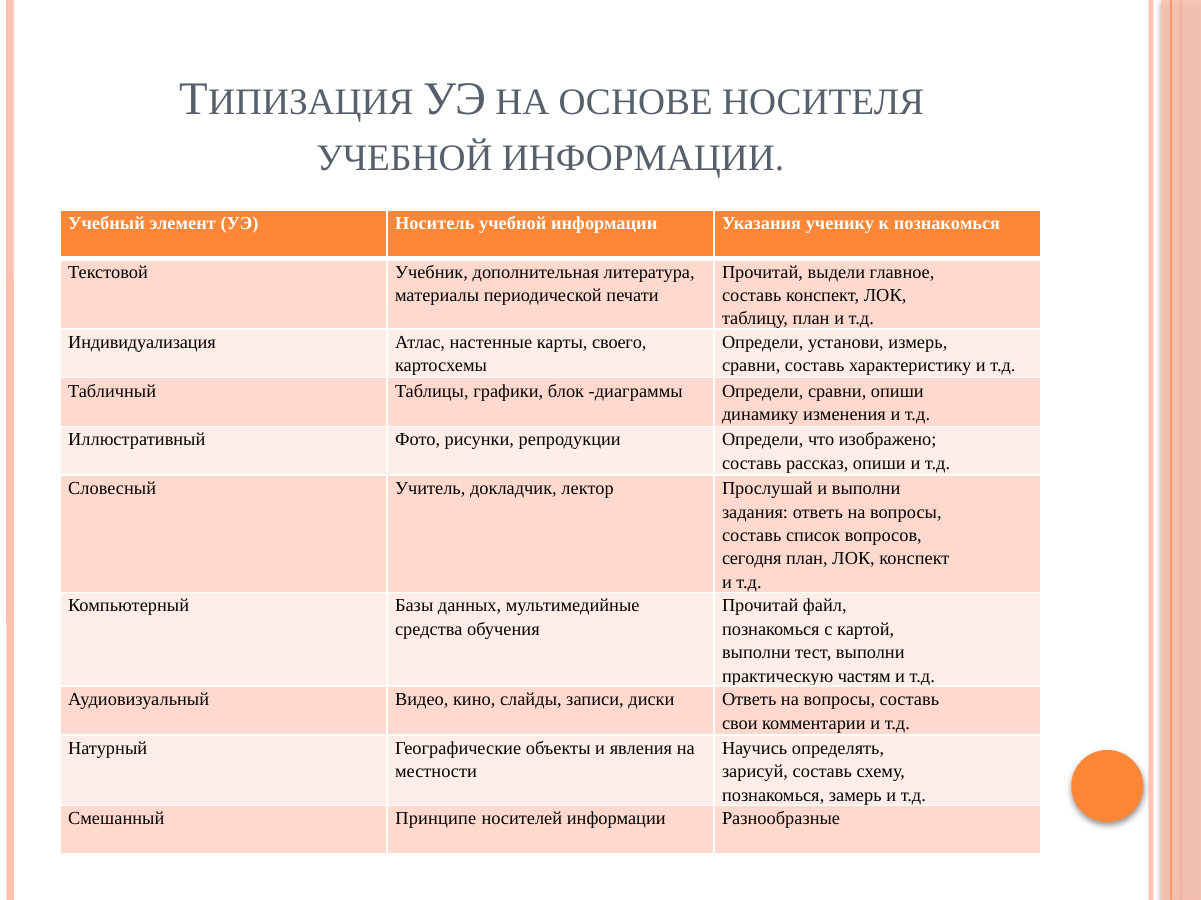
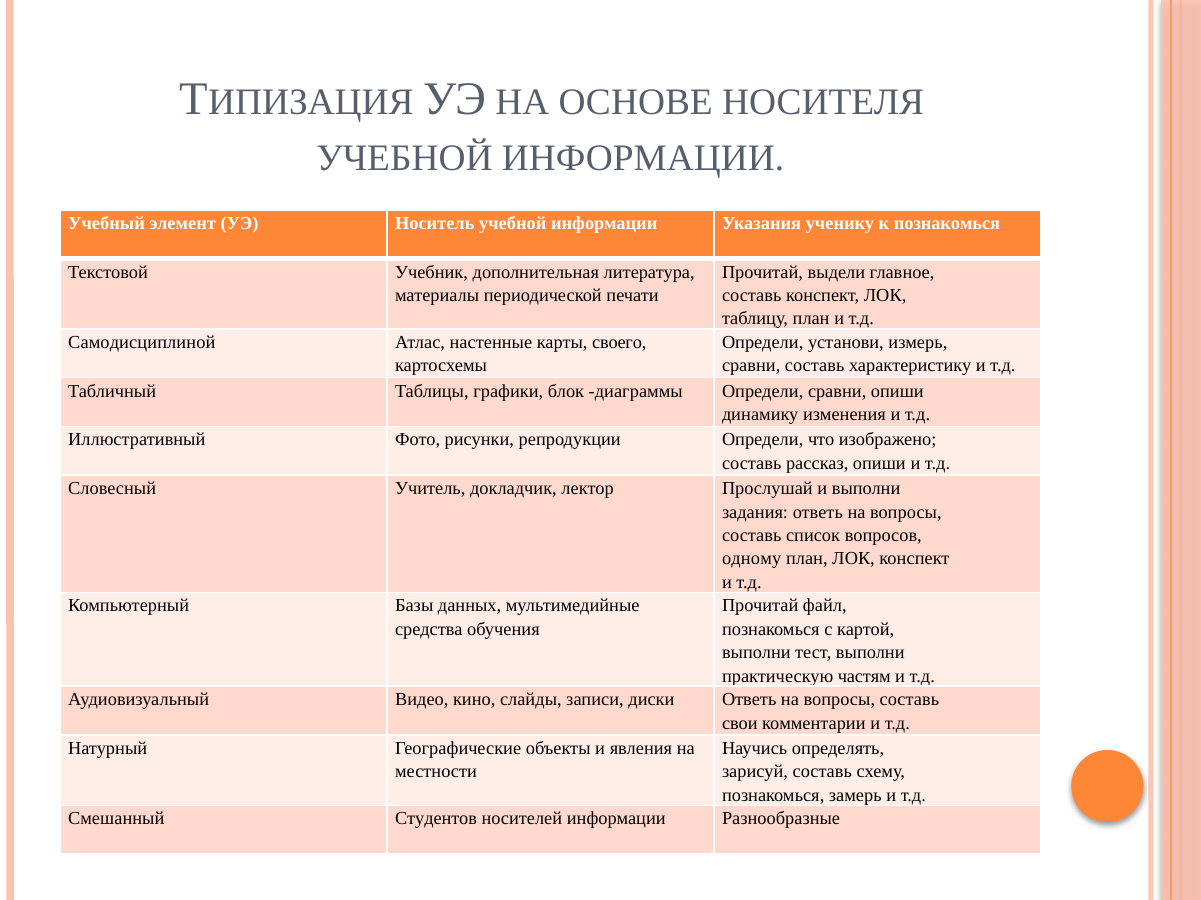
Индивидуализация: Индивидуализация -> Самодисциплиной
сегодня: сегодня -> одному
Принципе: Принципе -> Студентов
